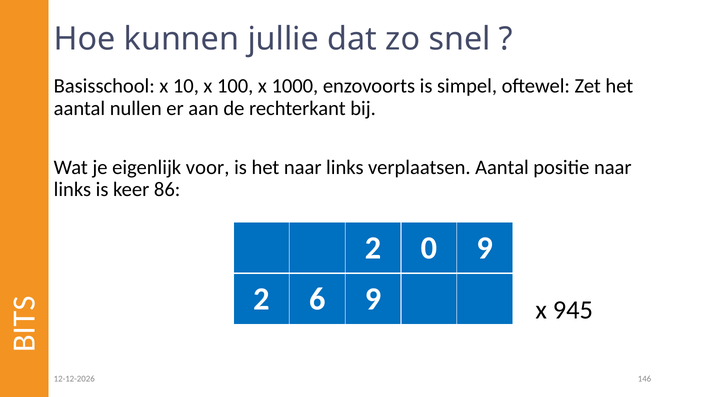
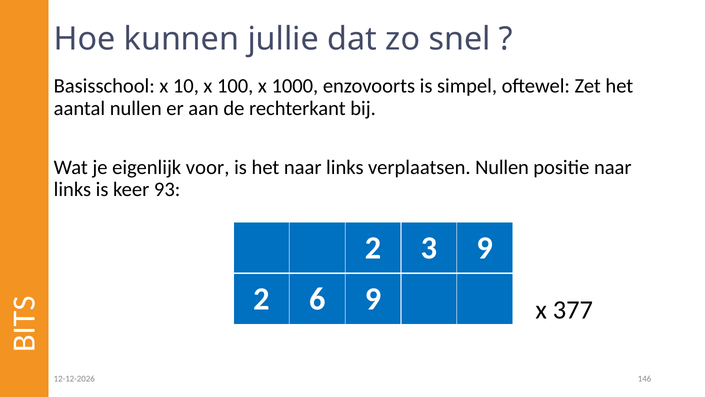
verplaatsen Aantal: Aantal -> Nullen
86: 86 -> 93
0: 0 -> 3
945: 945 -> 377
